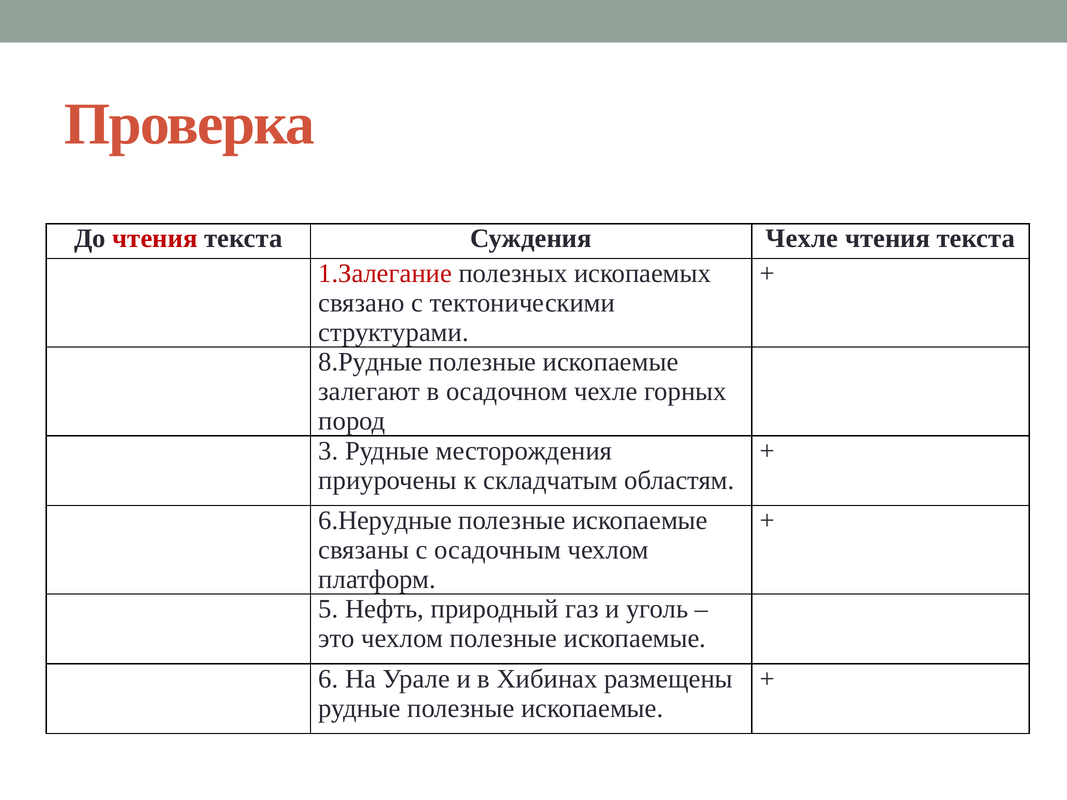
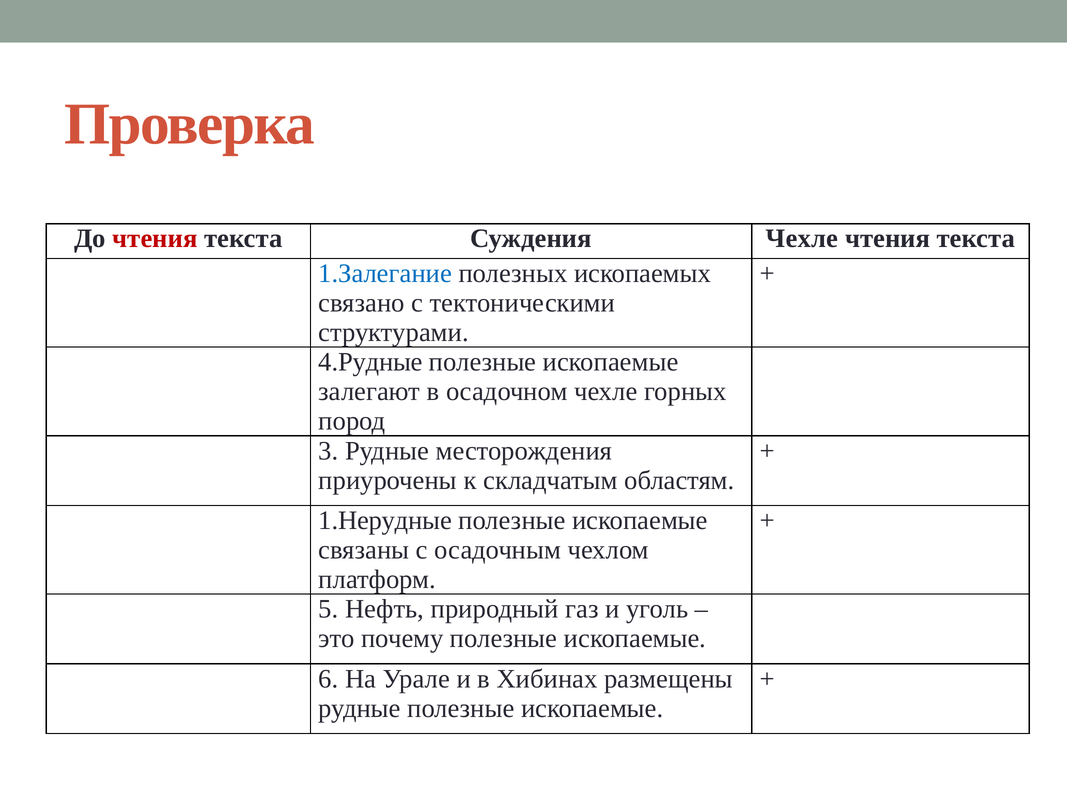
1.Залегание colour: red -> blue
8.Рудные: 8.Рудные -> 4.Рудные
6.Нерудные: 6.Нерудные -> 1.Нерудные
это чехлом: чехлом -> почему
